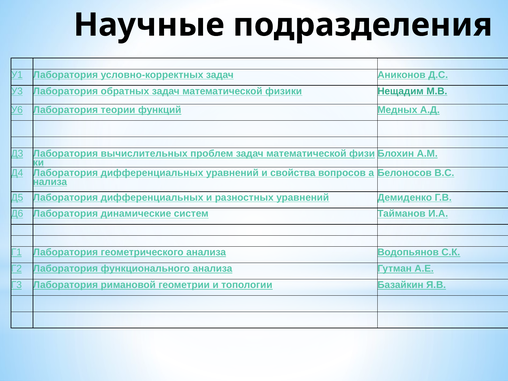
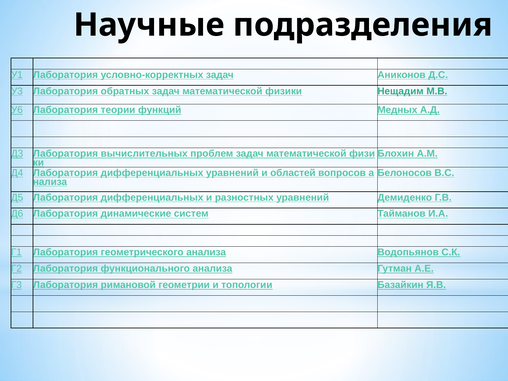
свойства: свойства -> областей
